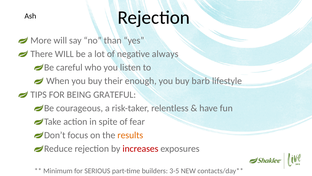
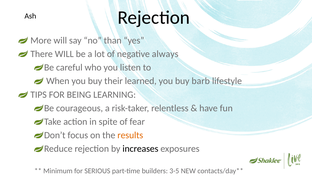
enough: enough -> learned
GRATEFUL: GRATEFUL -> LEARNING
increases colour: red -> black
